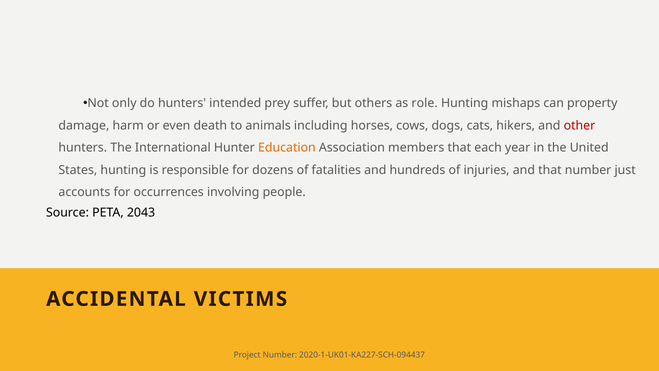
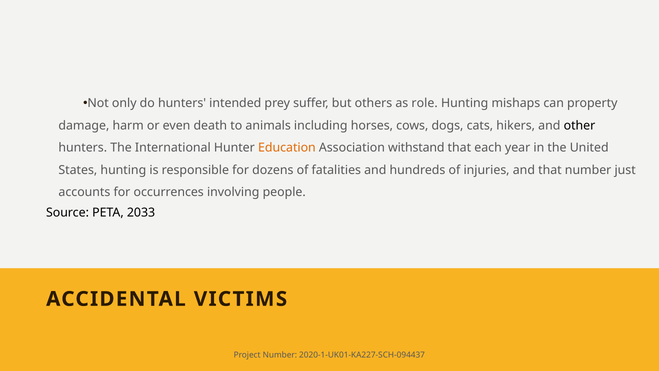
other colour: red -> black
members: members -> withstand
2043: 2043 -> 2033
